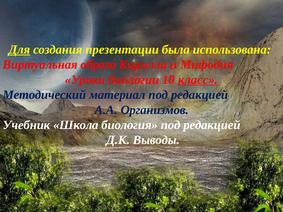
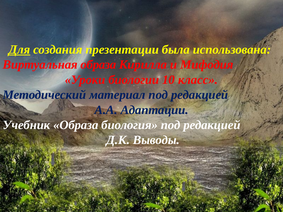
класс underline: present -> none
Организмов: Организмов -> Адаптации
Учебник Школа: Школа -> Образа
